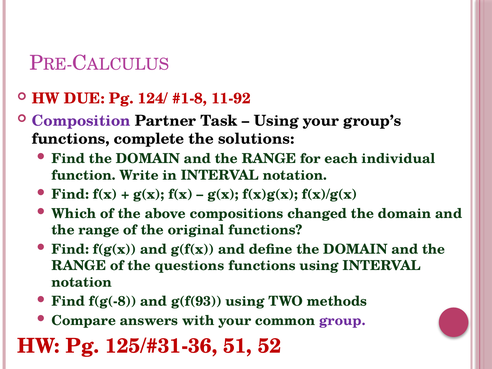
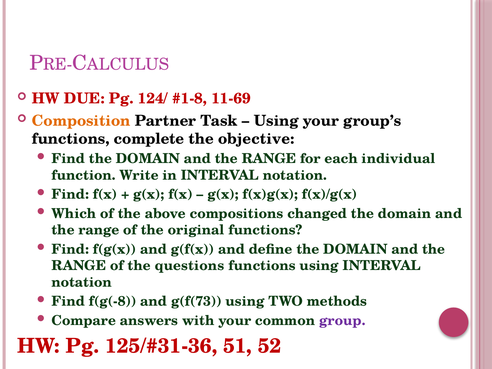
11-92: 11-92 -> 11-69
Composition colour: purple -> orange
solutions: solutions -> objective
g(f(93: g(f(93 -> g(f(73
